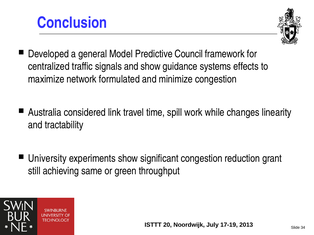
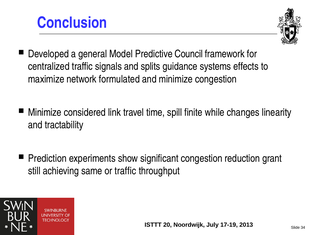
and show: show -> splits
Australia at (45, 113): Australia -> Minimize
work: work -> finite
University: University -> Prediction
or green: green -> traffic
